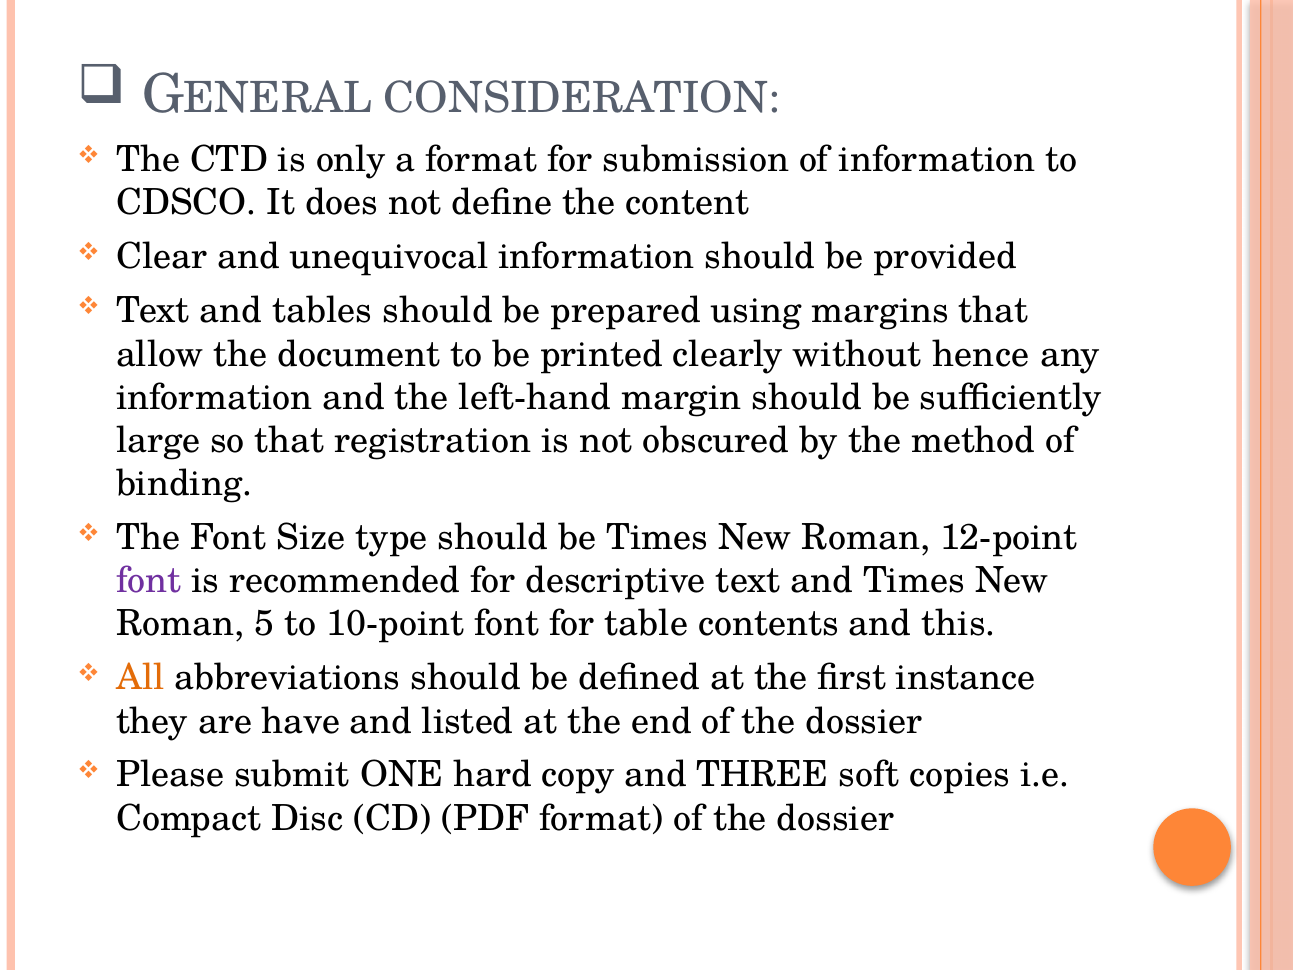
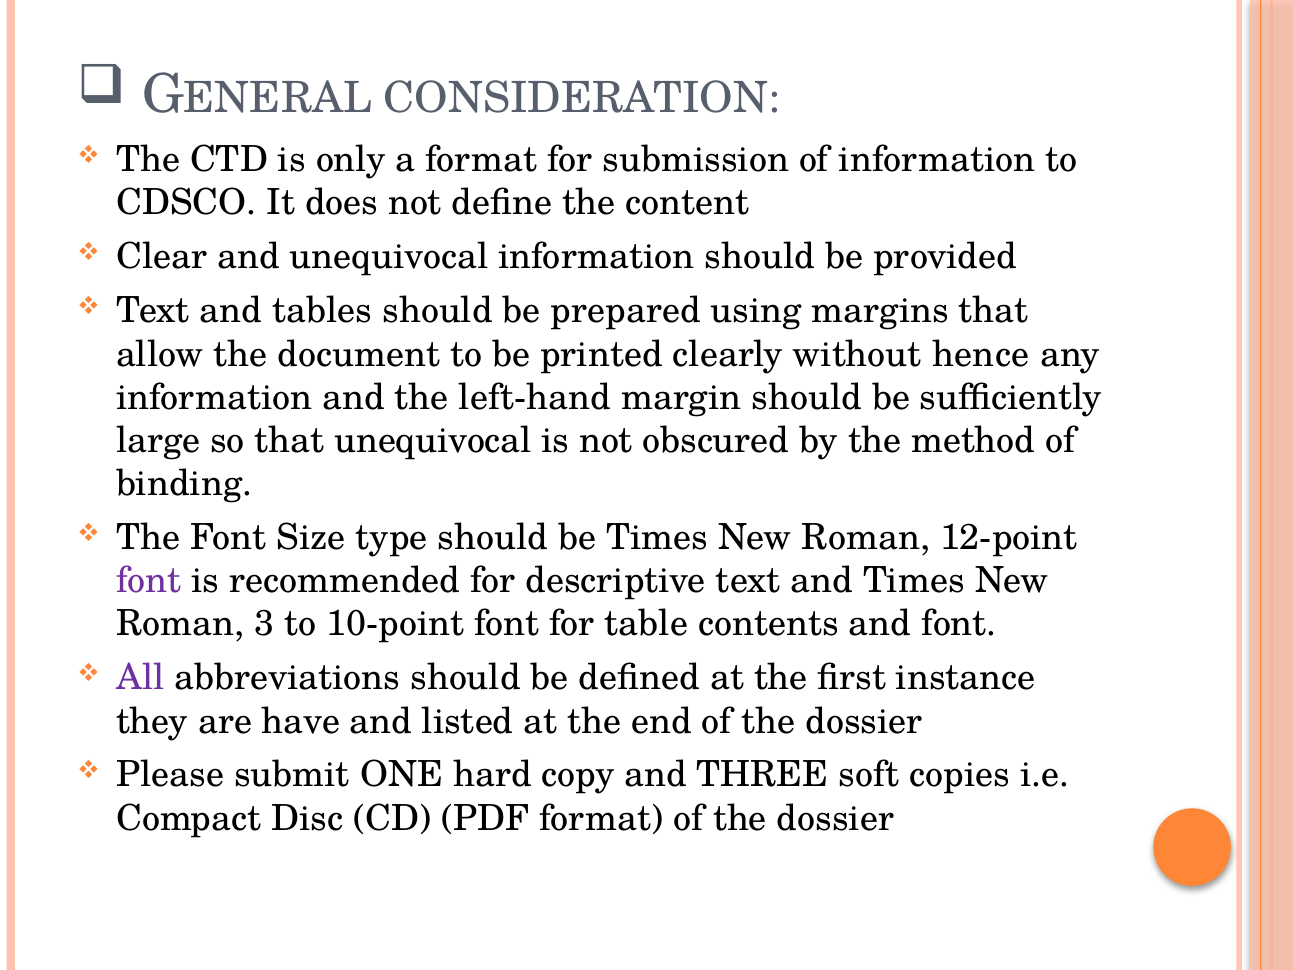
that registration: registration -> unequivocal
5: 5 -> 3
and this: this -> font
All colour: orange -> purple
